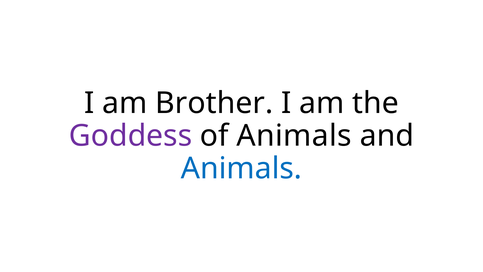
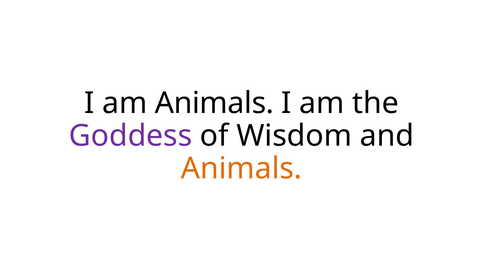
am Brother: Brother -> Animals
of Animals: Animals -> Wisdom
Animals at (241, 168) colour: blue -> orange
